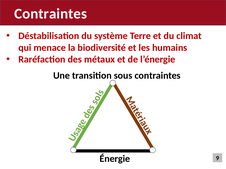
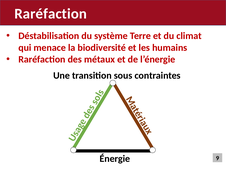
Contraintes at (51, 14): Contraintes -> Raréfaction
